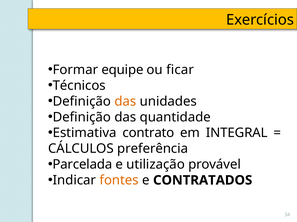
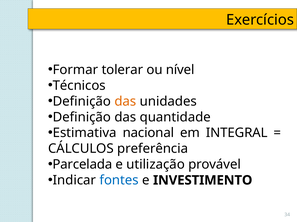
equipe: equipe -> tolerar
ficar: ficar -> nível
contrato: contrato -> nacional
fontes colour: orange -> blue
CONTRATADOS: CONTRATADOS -> INVESTIMENTO
